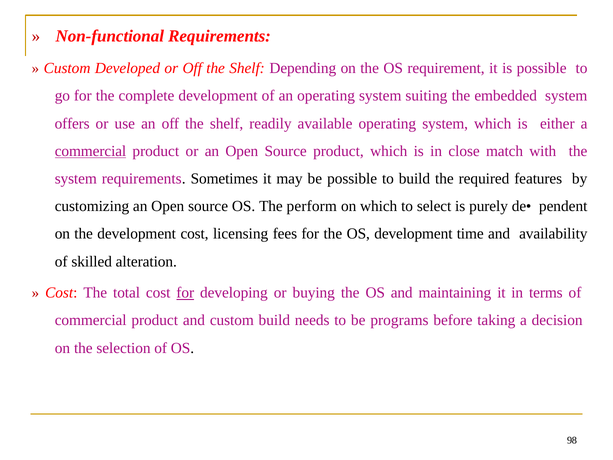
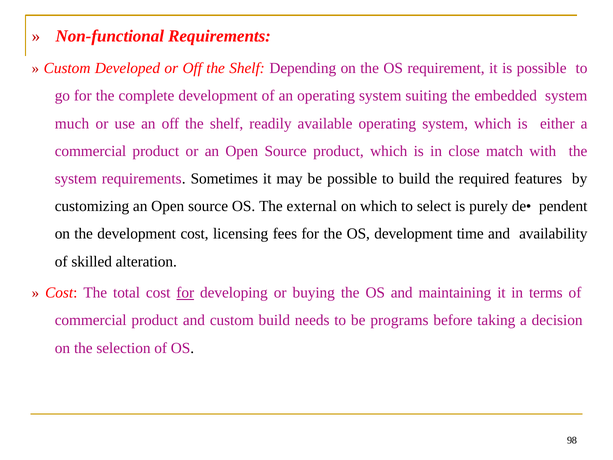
offers: offers -> much
commercial at (91, 151) underline: present -> none
perform: perform -> external
